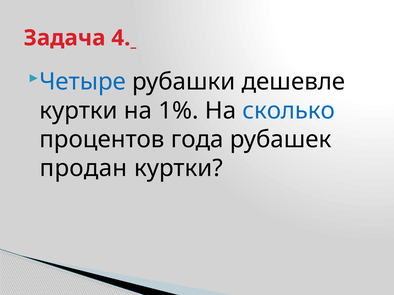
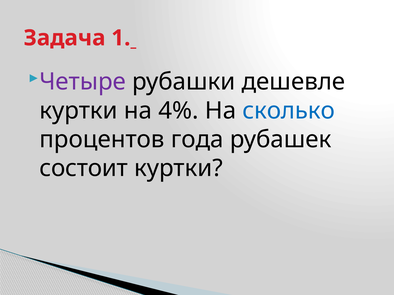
4: 4 -> 1
Четыре colour: blue -> purple
1%: 1% -> 4%
продан: продан -> состоит
